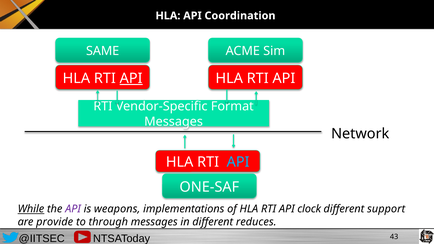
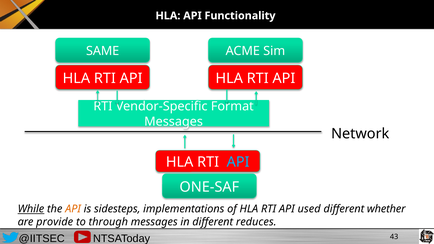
Coordination: Coordination -> Functionality
API at (131, 78) underline: present -> none
API at (73, 209) colour: purple -> orange
weapons: weapons -> sidesteps
clock: clock -> used
support: support -> whether
